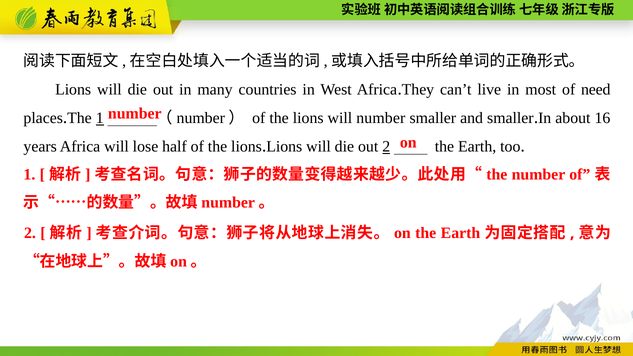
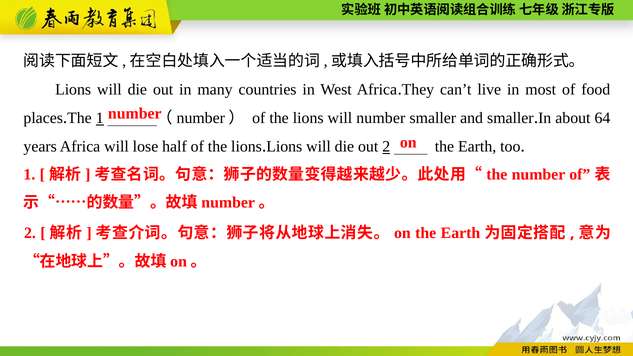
need: need -> food
16: 16 -> 64
